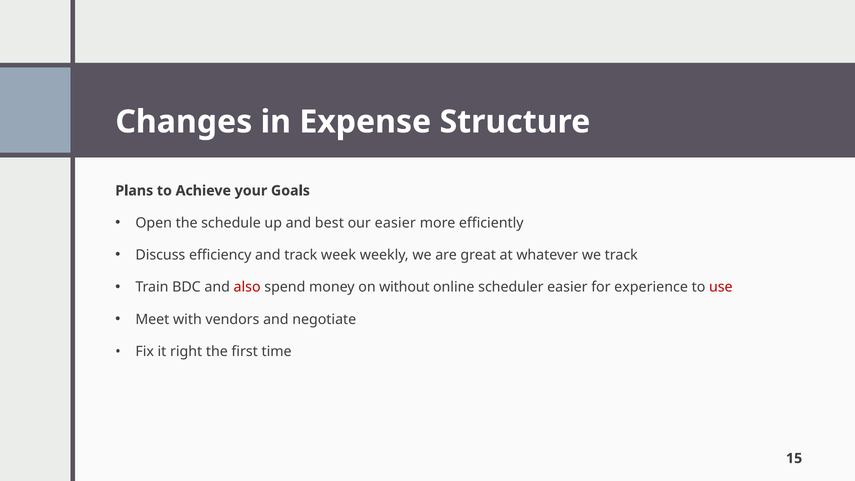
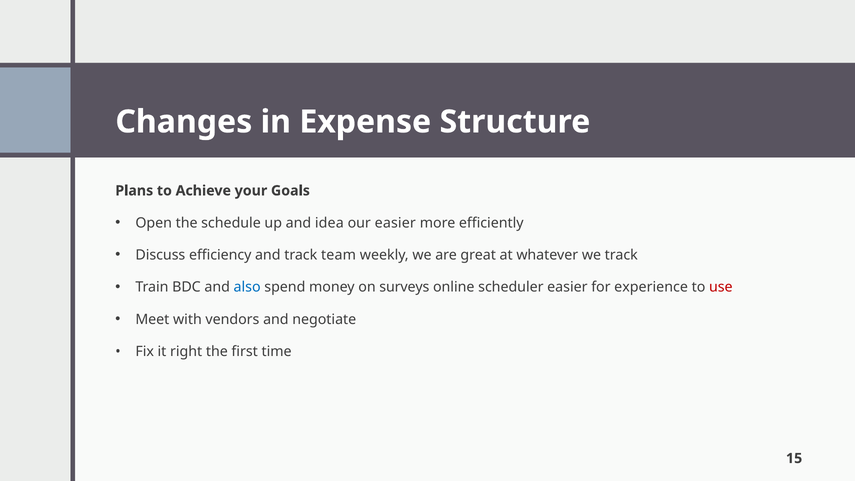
best: best -> idea
week: week -> team
also colour: red -> blue
without: without -> surveys
